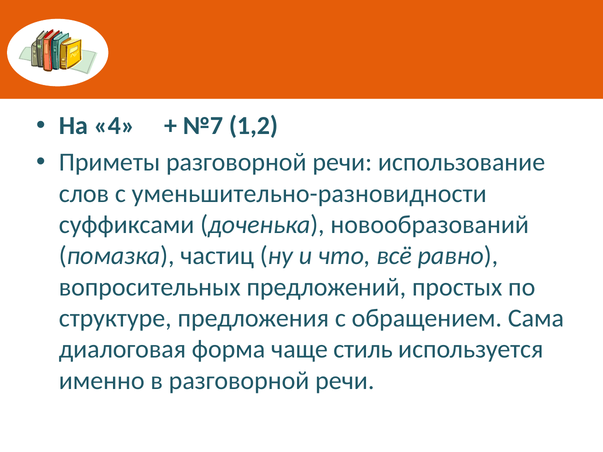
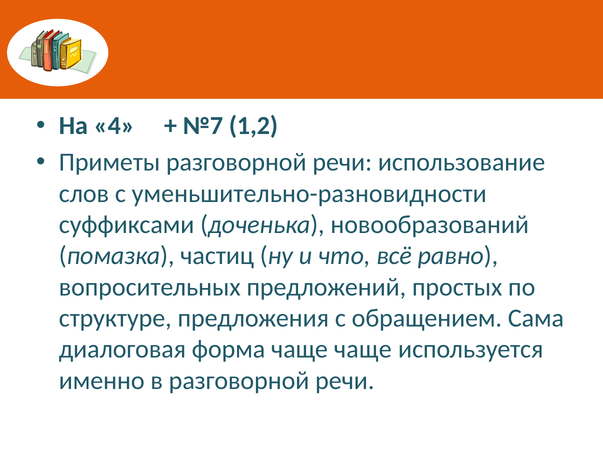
чаще стиль: стиль -> чаще
